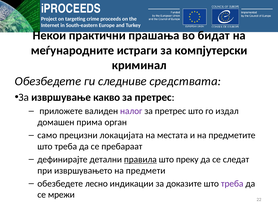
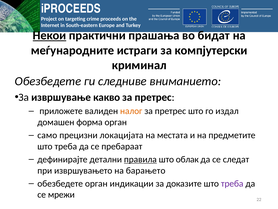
Некои underline: none -> present
средствата: средствата -> вниманието
налог colour: purple -> orange
прима: прима -> форма
преку: преку -> облак
предмети: предмети -> барањето
обезбедете лесно: лесно -> орган
